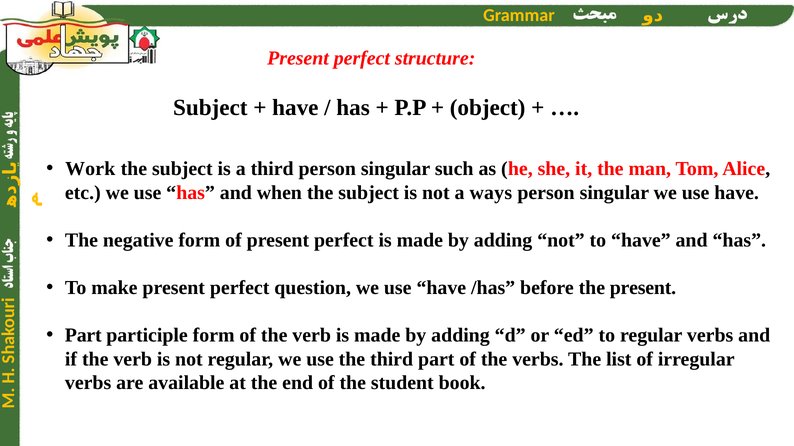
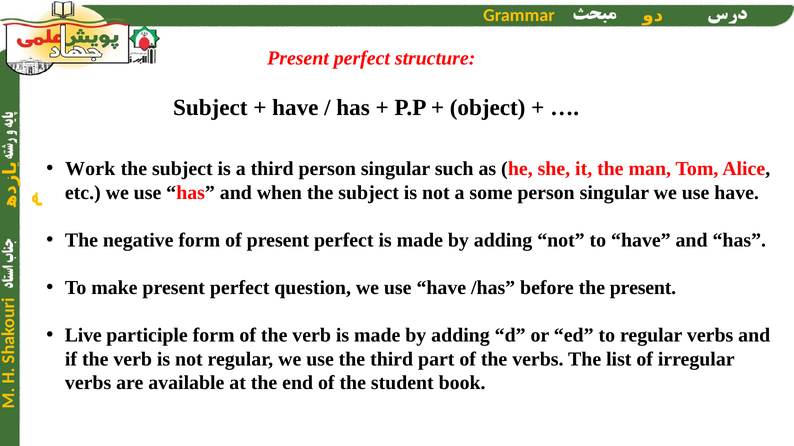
ways: ways -> some
Part at (83, 336): Part -> Live
